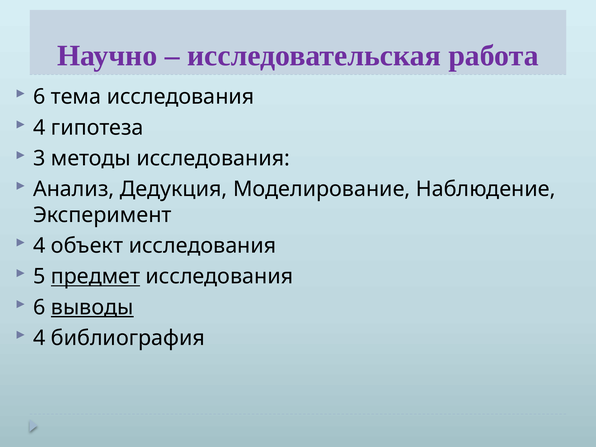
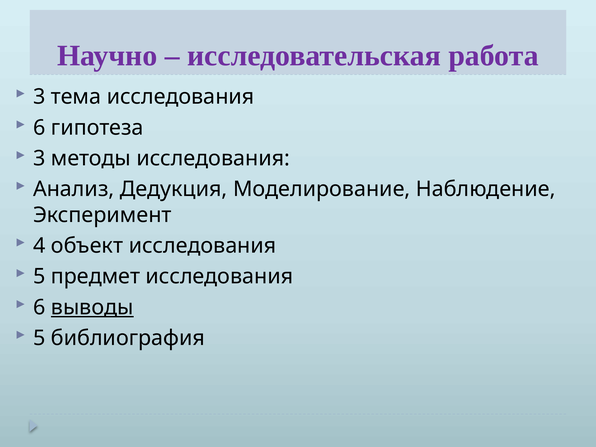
6 at (39, 97): 6 -> 3
4 at (39, 128): 4 -> 6
предмет underline: present -> none
4 at (39, 338): 4 -> 5
